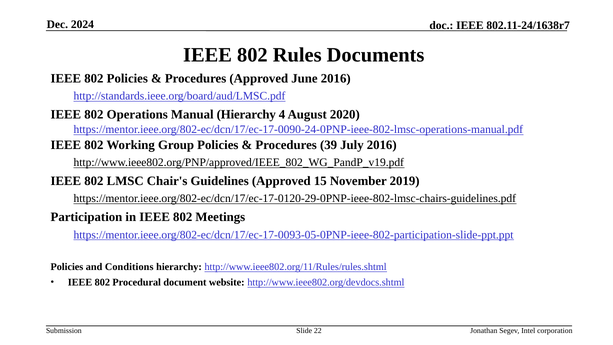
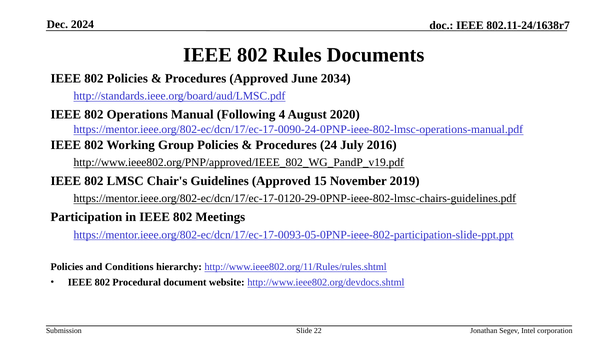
June 2016: 2016 -> 2034
Manual Hierarchy: Hierarchy -> Following
39: 39 -> 24
